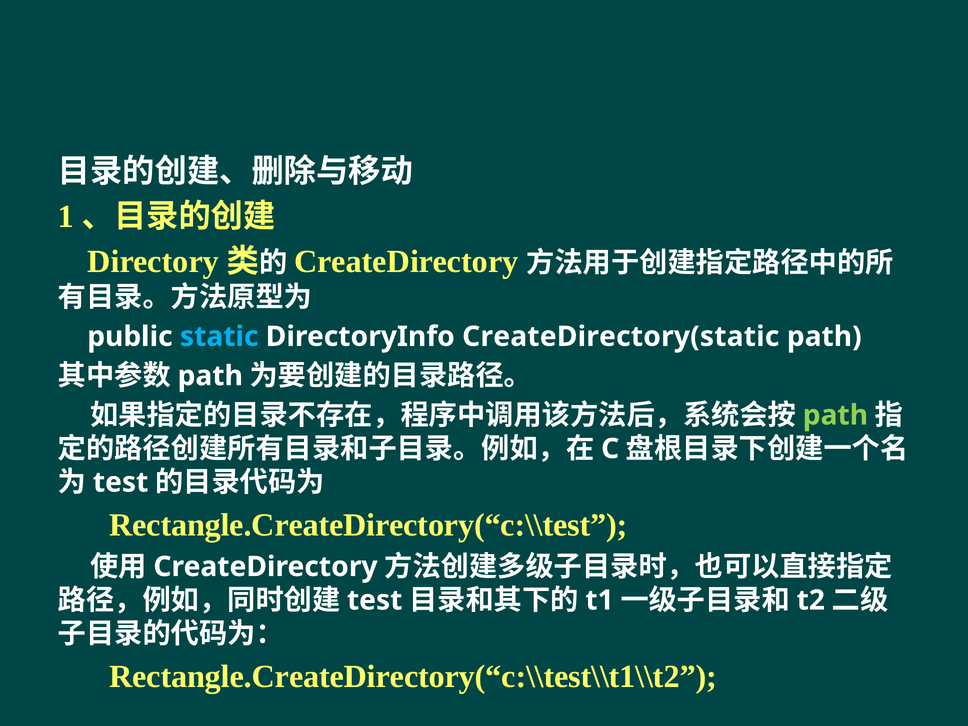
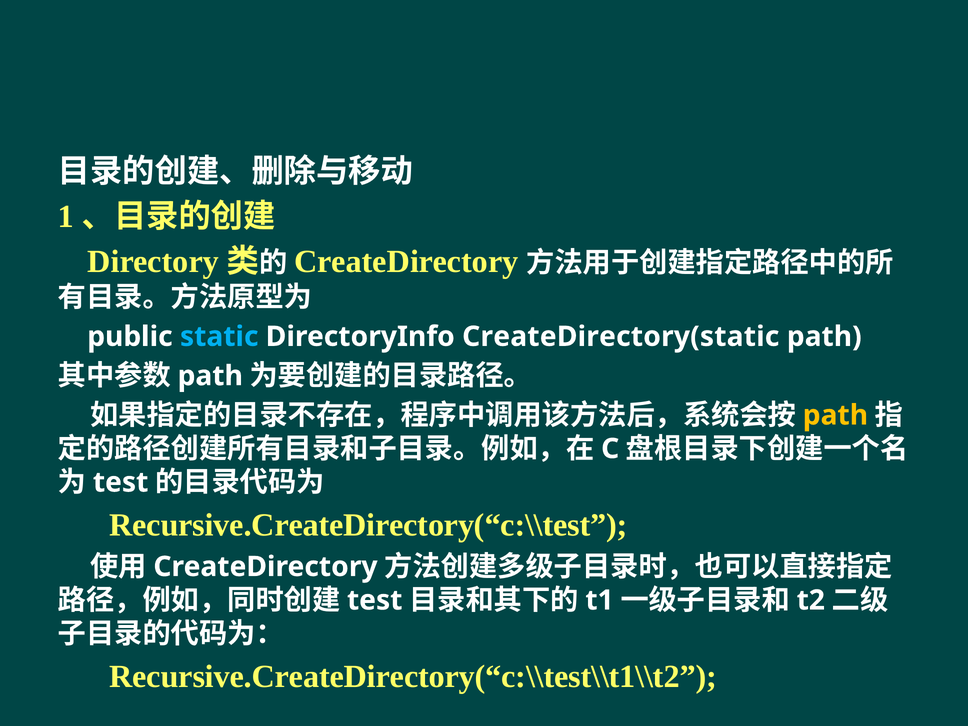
path at (835, 415) colour: light green -> yellow
Rectangle.CreateDirectory(“c:\\test: Rectangle.CreateDirectory(“c:\\test -> Recursive.CreateDirectory(“c:\\test
Rectangle.CreateDirectory(“c:\\test\\t1\\t2: Rectangle.CreateDirectory(“c:\\test\\t1\\t2 -> Recursive.CreateDirectory(“c:\\test\\t1\\t2
